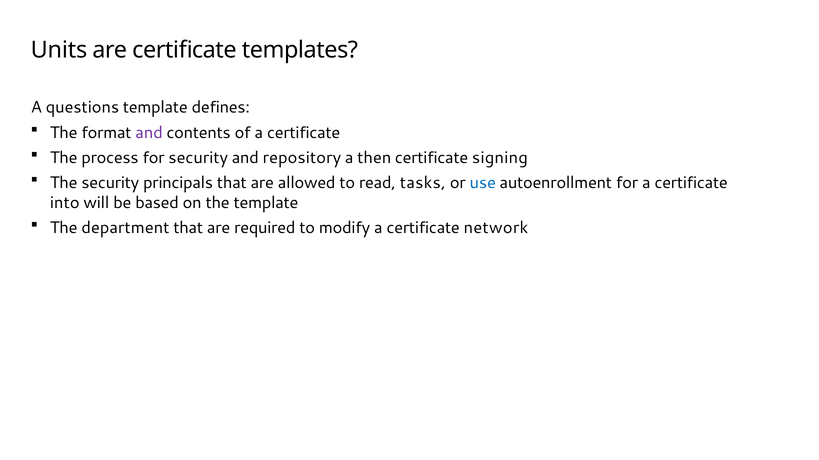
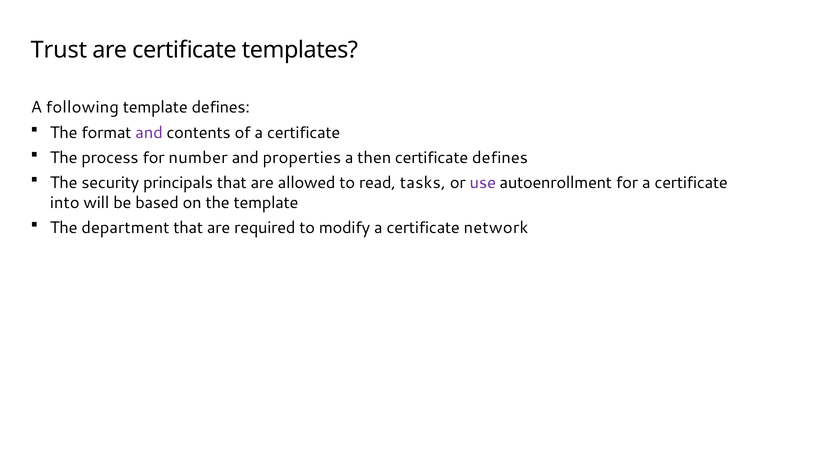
Units: Units -> Trust
questions: questions -> following
for security: security -> number
repository: repository -> properties
certificate signing: signing -> defines
use colour: blue -> purple
